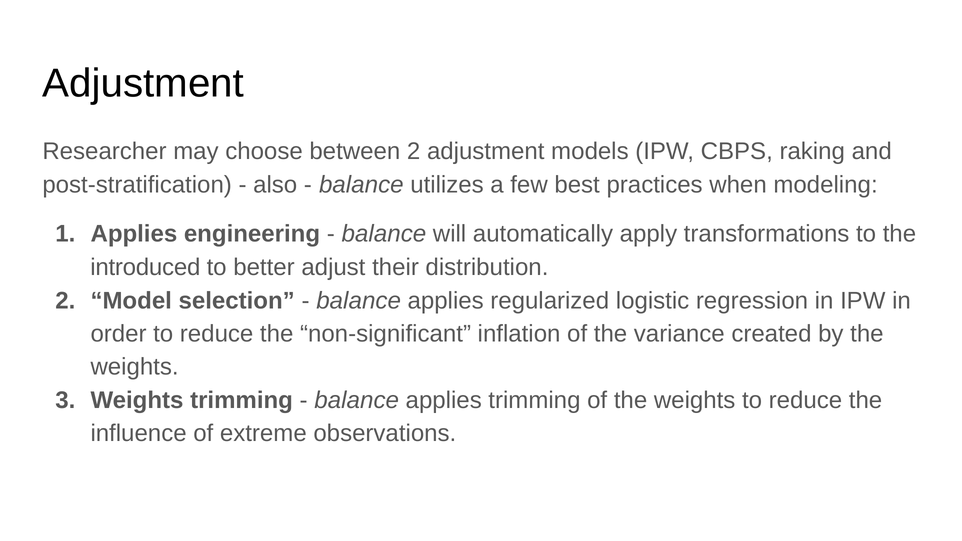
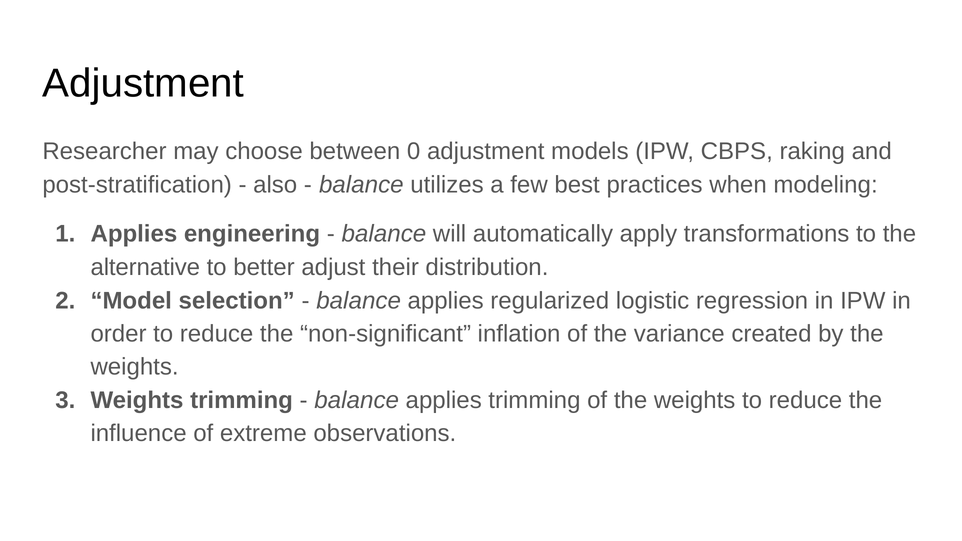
between 2: 2 -> 0
introduced: introduced -> alternative
